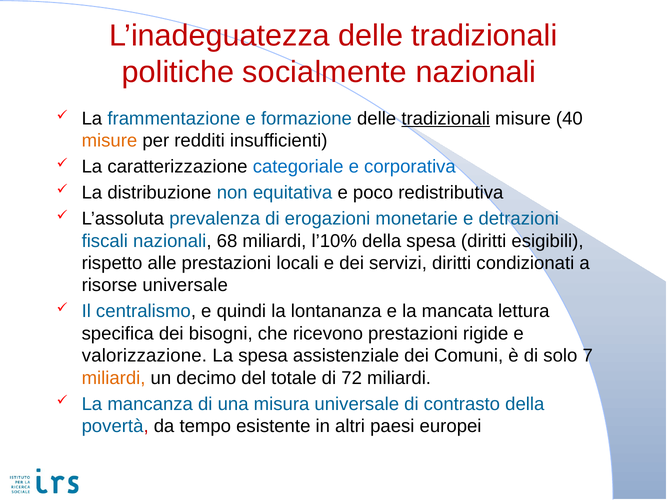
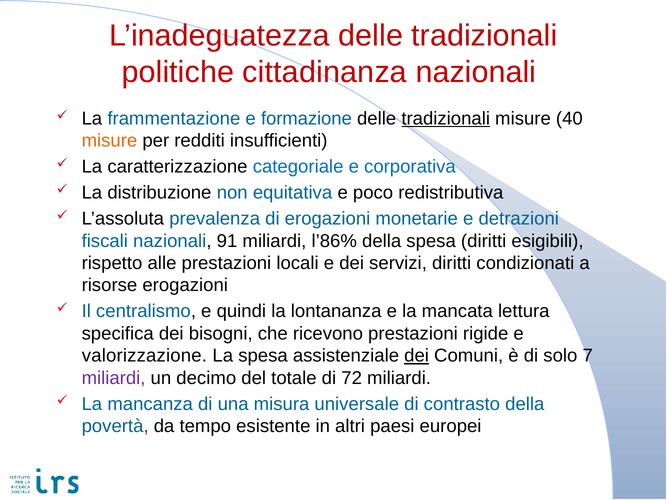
socialmente: socialmente -> cittadinanza
68: 68 -> 91
l’10%: l’10% -> l’86%
risorse universale: universale -> erogazioni
dei at (417, 356) underline: none -> present
miliardi at (114, 378) colour: orange -> purple
